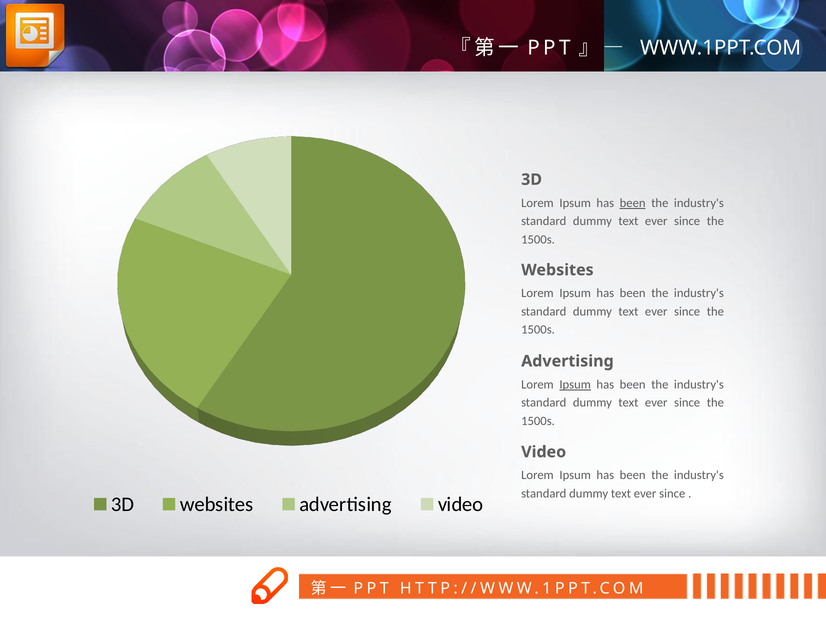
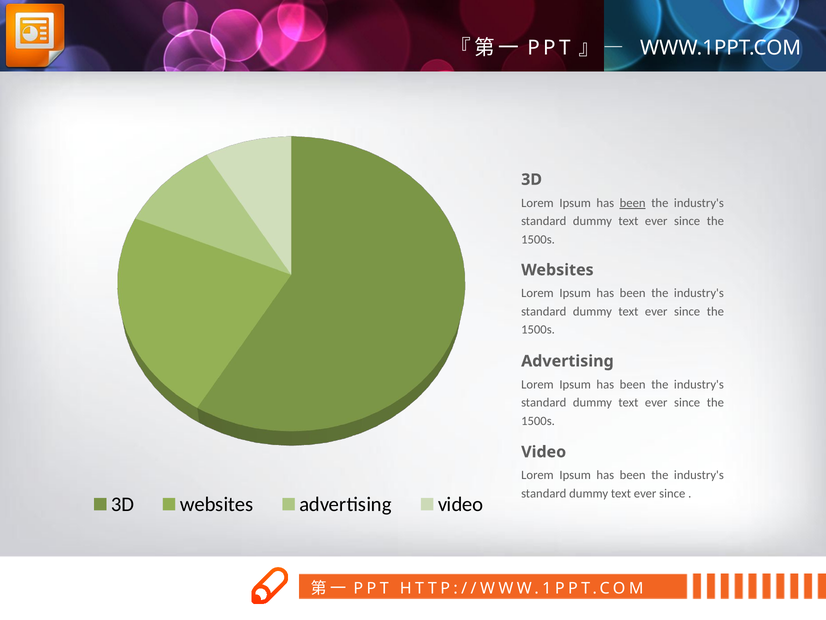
Ipsum at (575, 384) underline: present -> none
